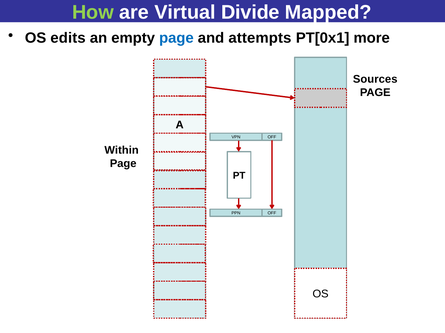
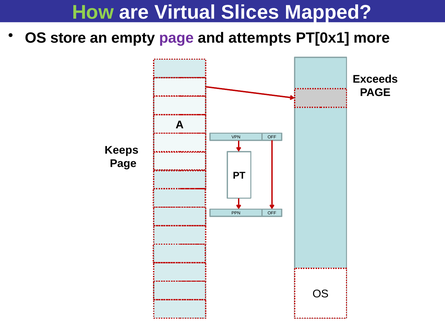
Divide: Divide -> Slices
edits: edits -> store
page at (176, 38) colour: blue -> purple
Sources: Sources -> Exceeds
Within: Within -> Keeps
